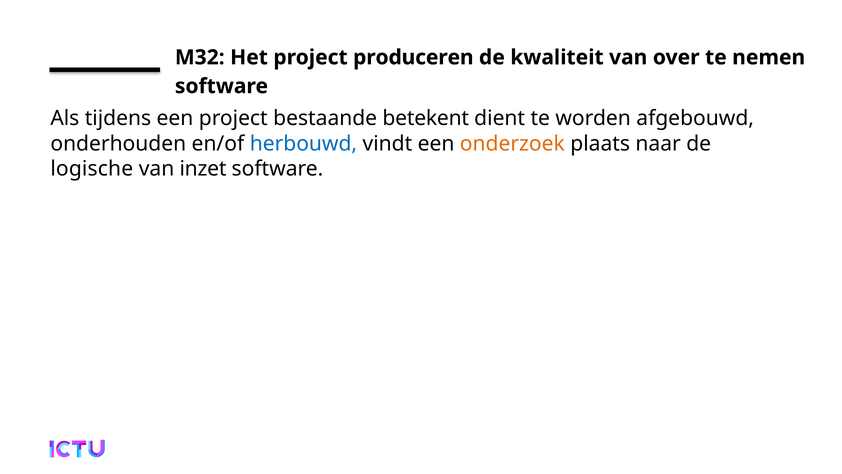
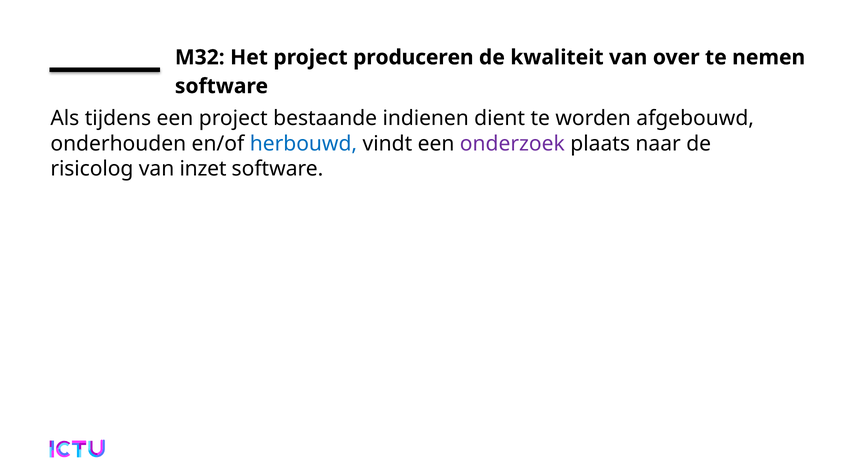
betekent: betekent -> indienen
onderzoek colour: orange -> purple
logische: logische -> risicolog
